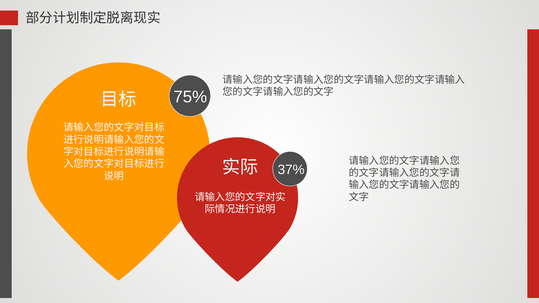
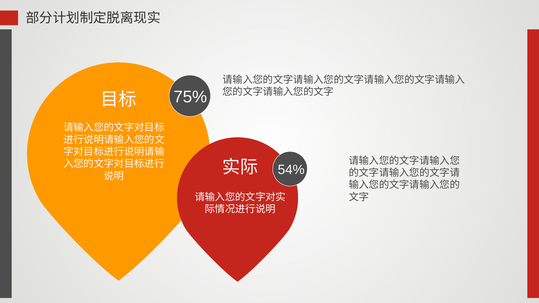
37%: 37% -> 54%
